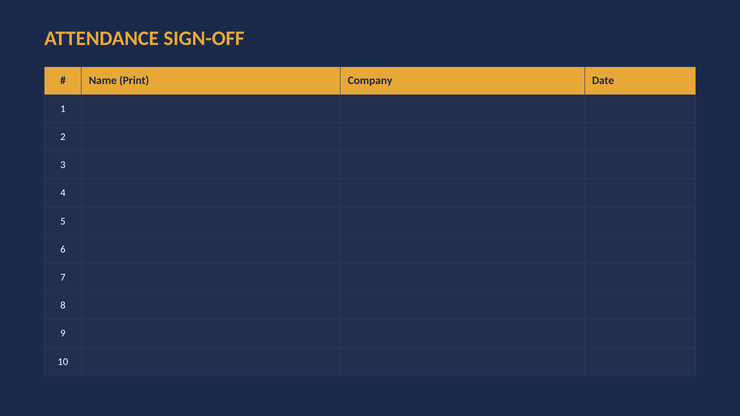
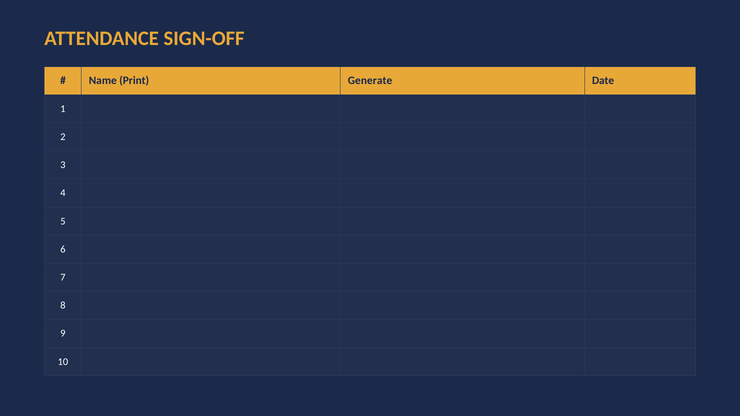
Company: Company -> Generate
